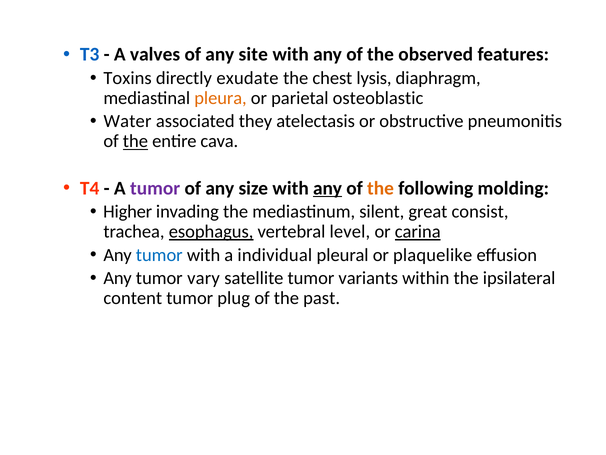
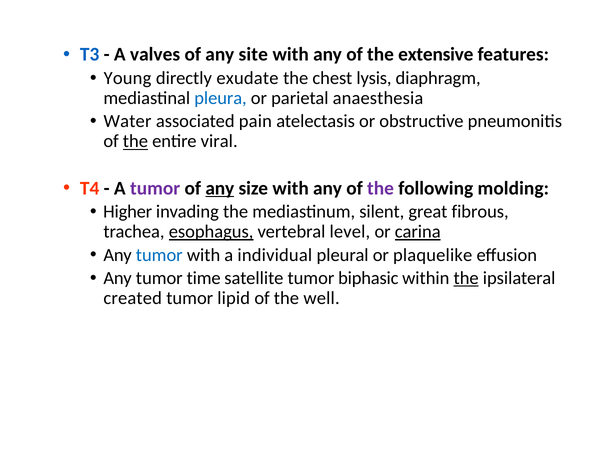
observed: observed -> extensive
Toxins: Toxins -> Young
pleura colour: orange -> blue
osteoblastic: osteoblastic -> anaesthesia
they: they -> pain
cava: cava -> viral
any at (220, 188) underline: none -> present
any at (328, 188) underline: present -> none
the at (381, 188) colour: orange -> purple
consist: consist -> fibrous
vary: vary -> time
variants: variants -> biphasic
the at (466, 278) underline: none -> present
content: content -> created
plug: plug -> lipid
past: past -> well
